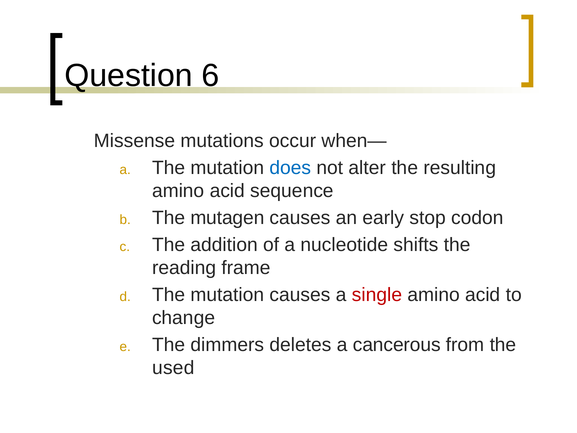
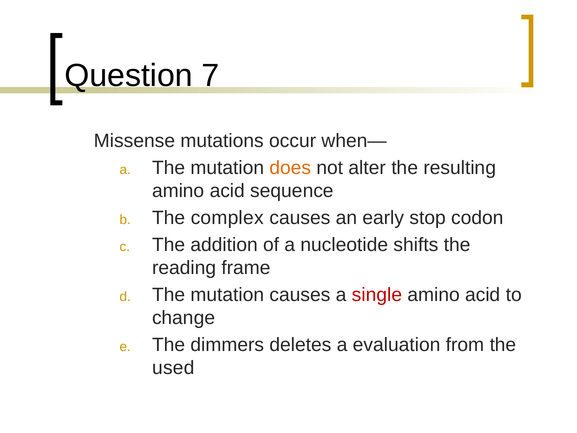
6: 6 -> 7
does colour: blue -> orange
mutagen: mutagen -> complex
cancerous: cancerous -> evaluation
